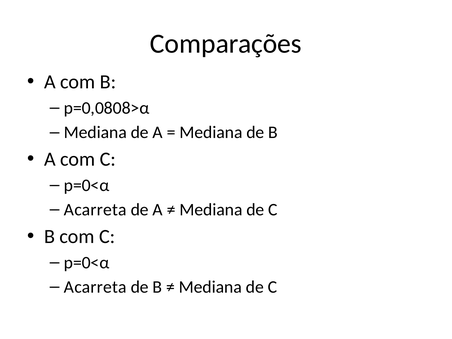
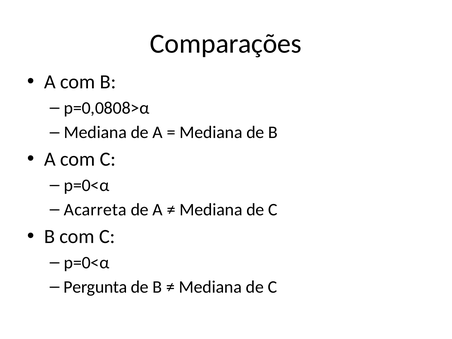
Acarreta at (95, 287): Acarreta -> Pergunta
